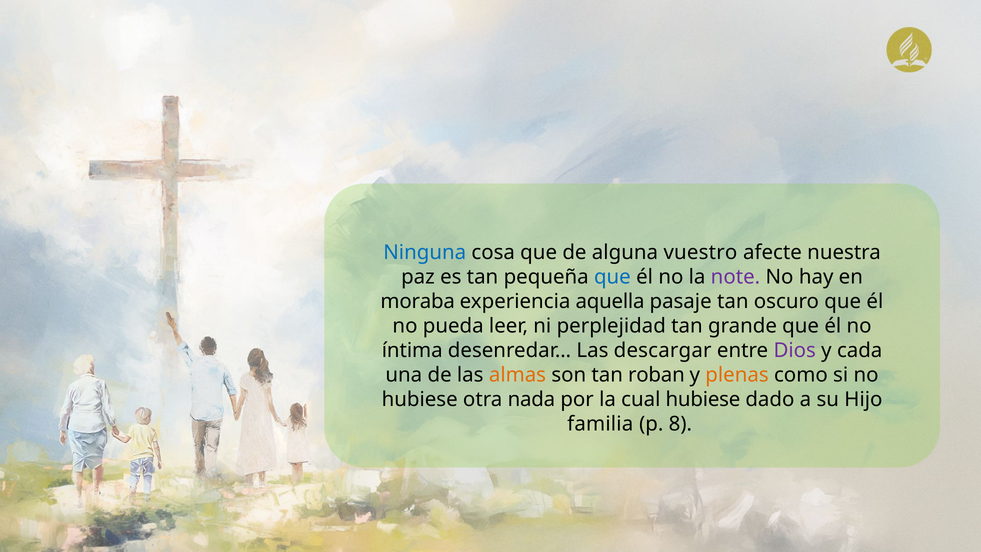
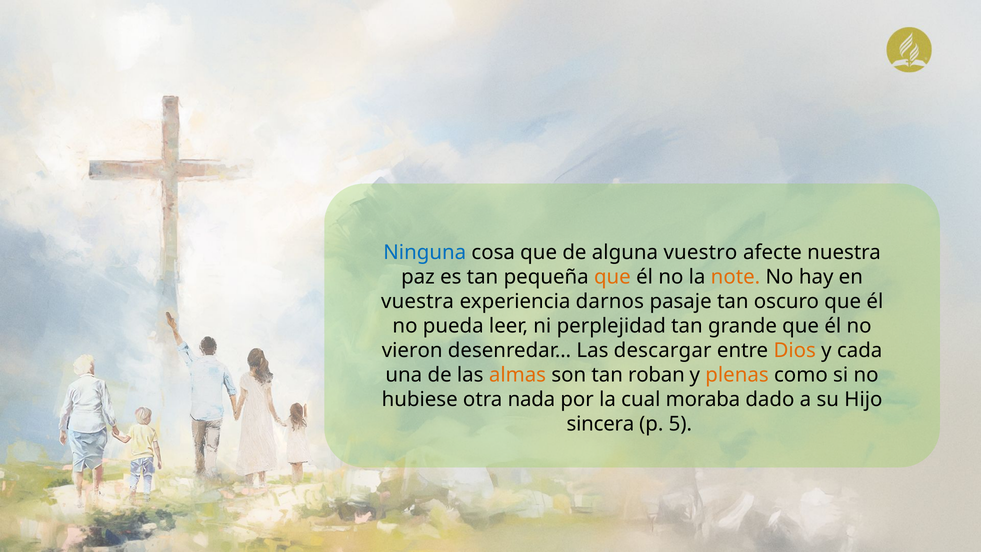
que at (612, 277) colour: blue -> orange
note colour: purple -> orange
moraba: moraba -> vuestra
aquella: aquella -> darnos
íntima: íntima -> vieron
Dios colour: purple -> orange
cual hubiese: hubiese -> moraba
familia: familia -> sincera
8: 8 -> 5
